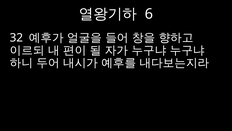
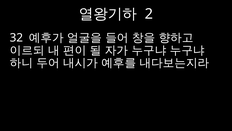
6: 6 -> 2
